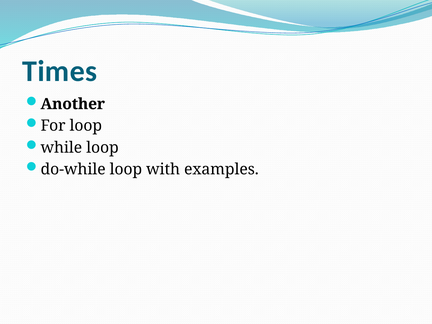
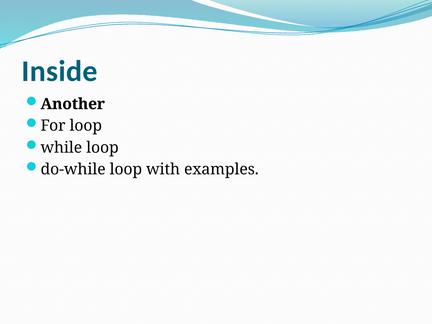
Times: Times -> Inside
